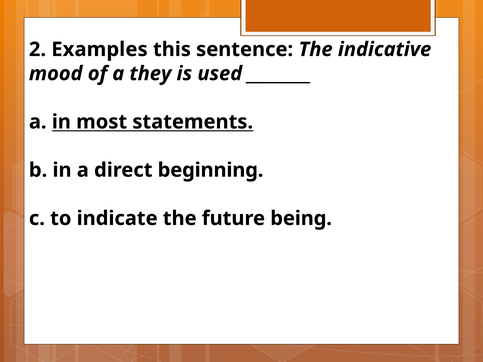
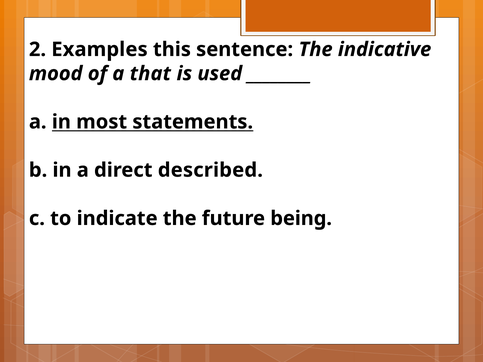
they: they -> that
beginning: beginning -> described
